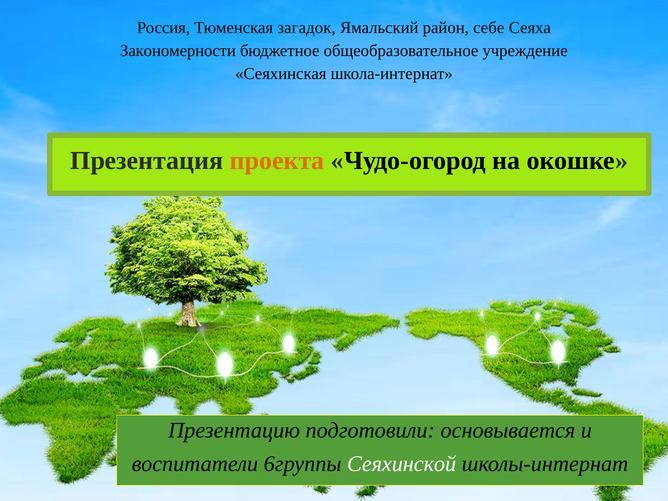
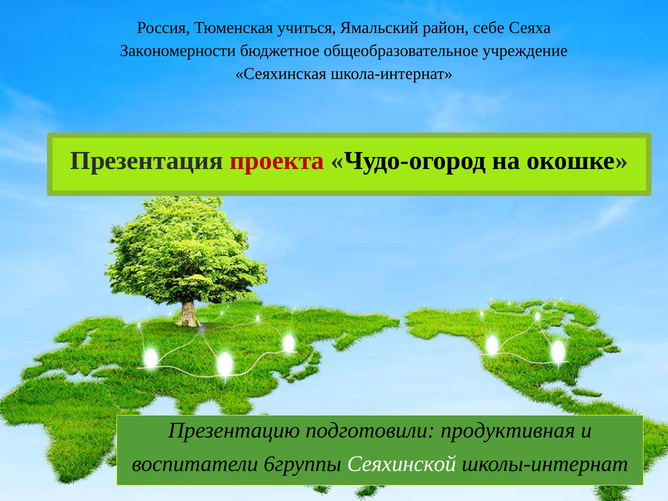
загадок: загадок -> учиться
проекта colour: orange -> red
основывается: основывается -> продуктивная
